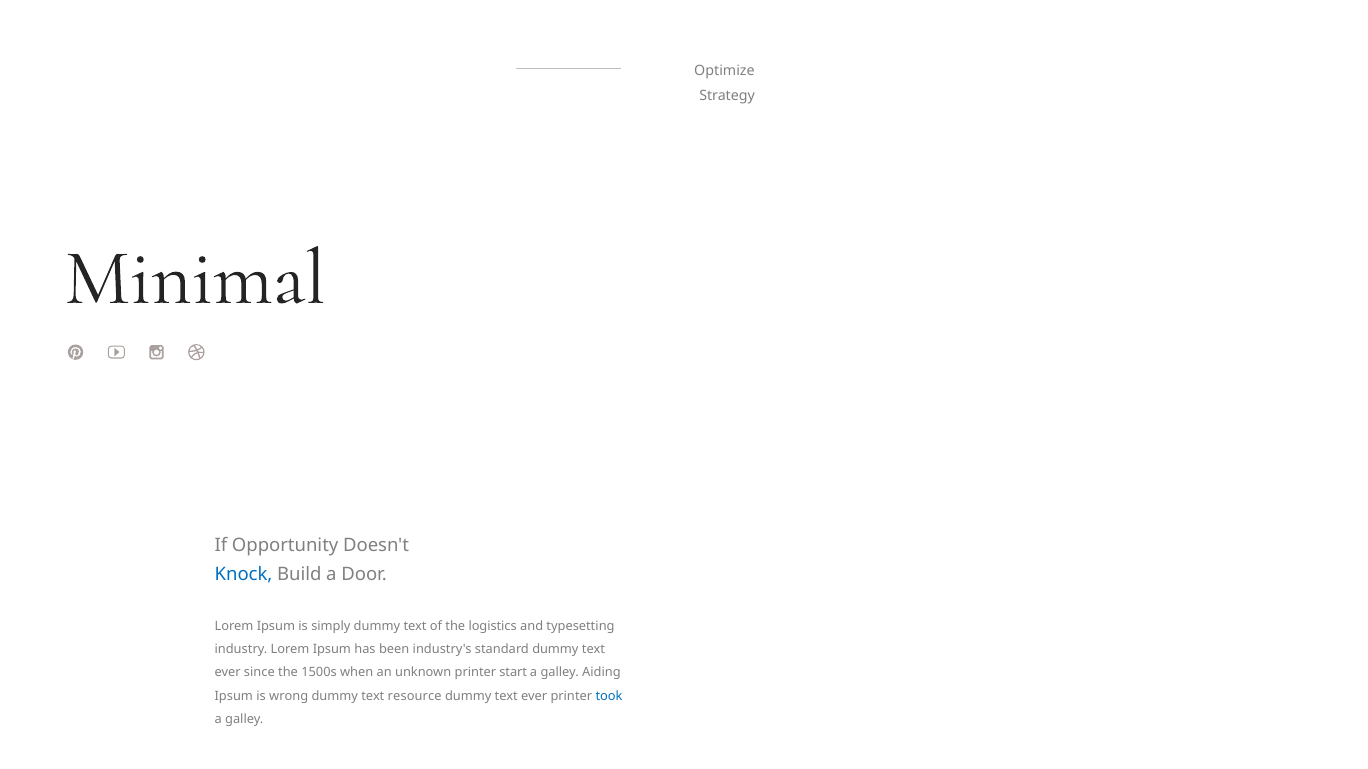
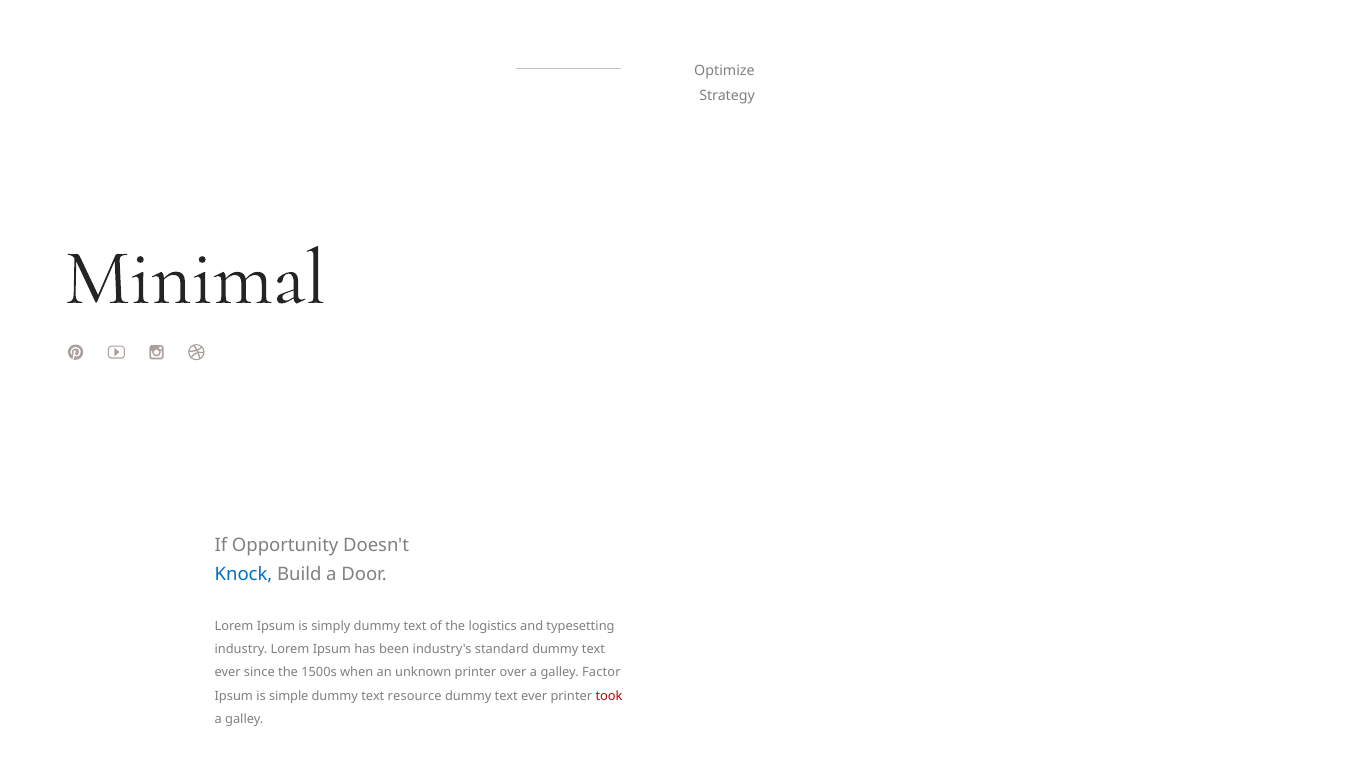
start: start -> over
Aiding: Aiding -> Factor
wrong: wrong -> simple
took colour: blue -> red
